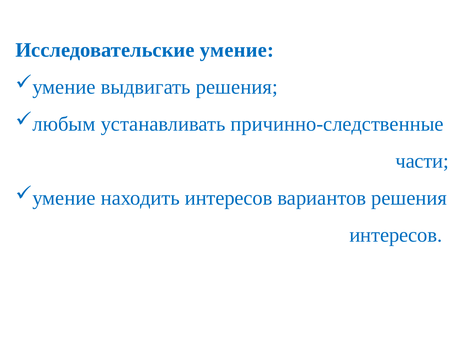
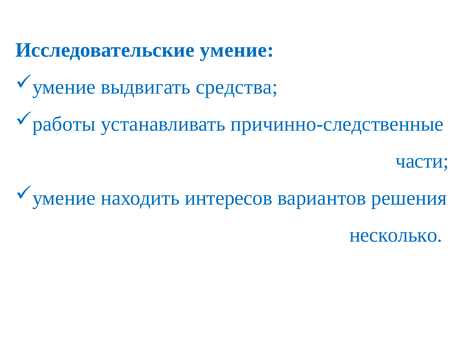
выдвигать решения: решения -> средства
любым: любым -> работы
интересов at (396, 235): интересов -> несколько
